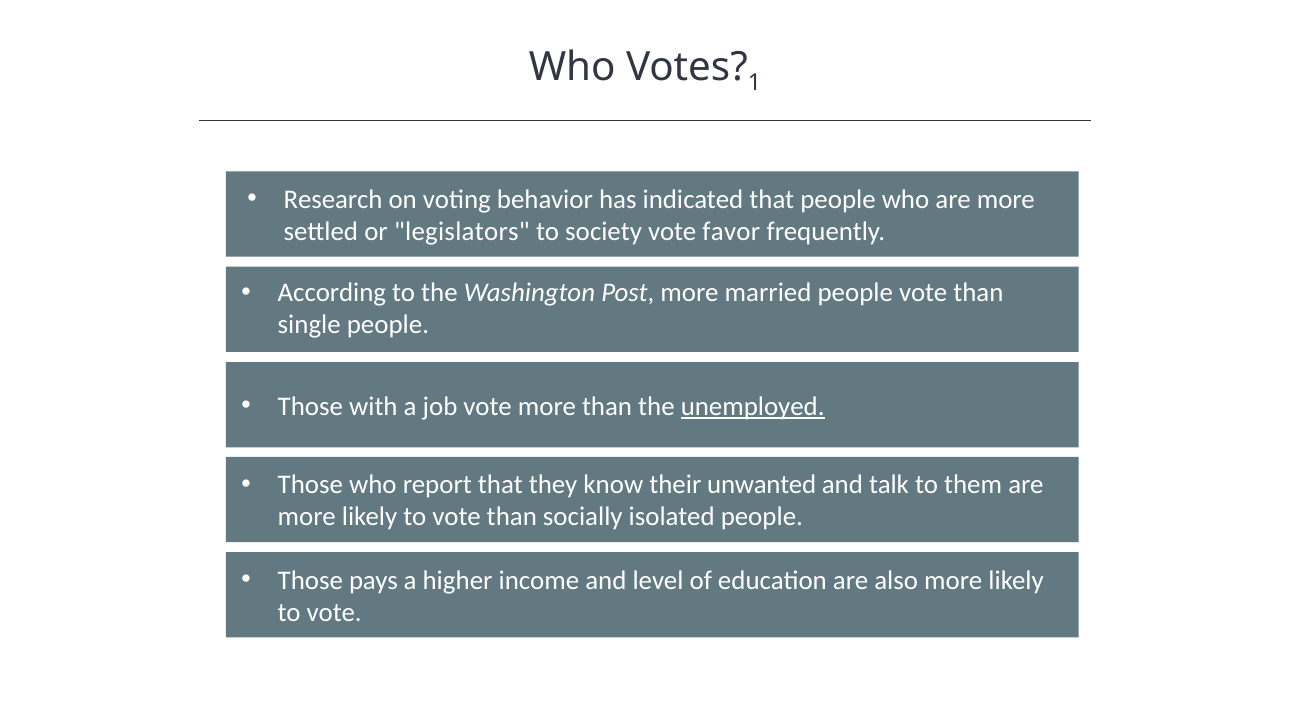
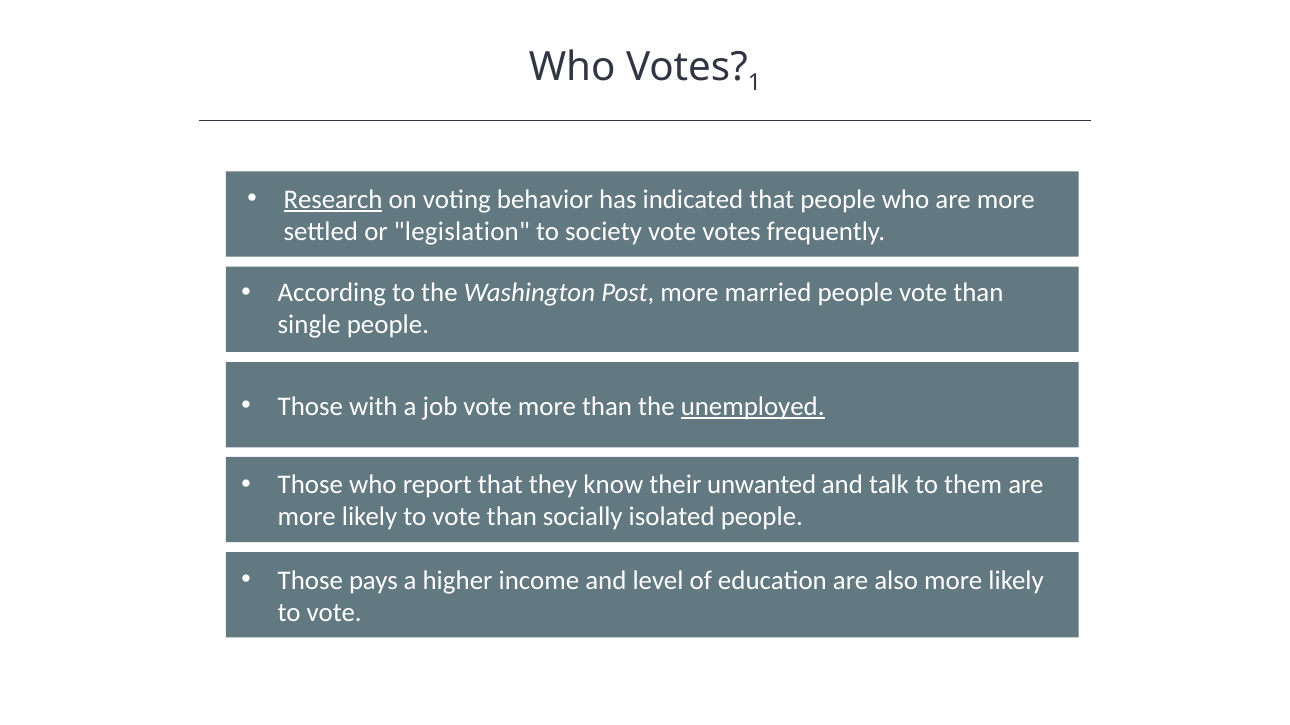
Research underline: none -> present
legislators: legislators -> legislation
vote favor: favor -> votes
